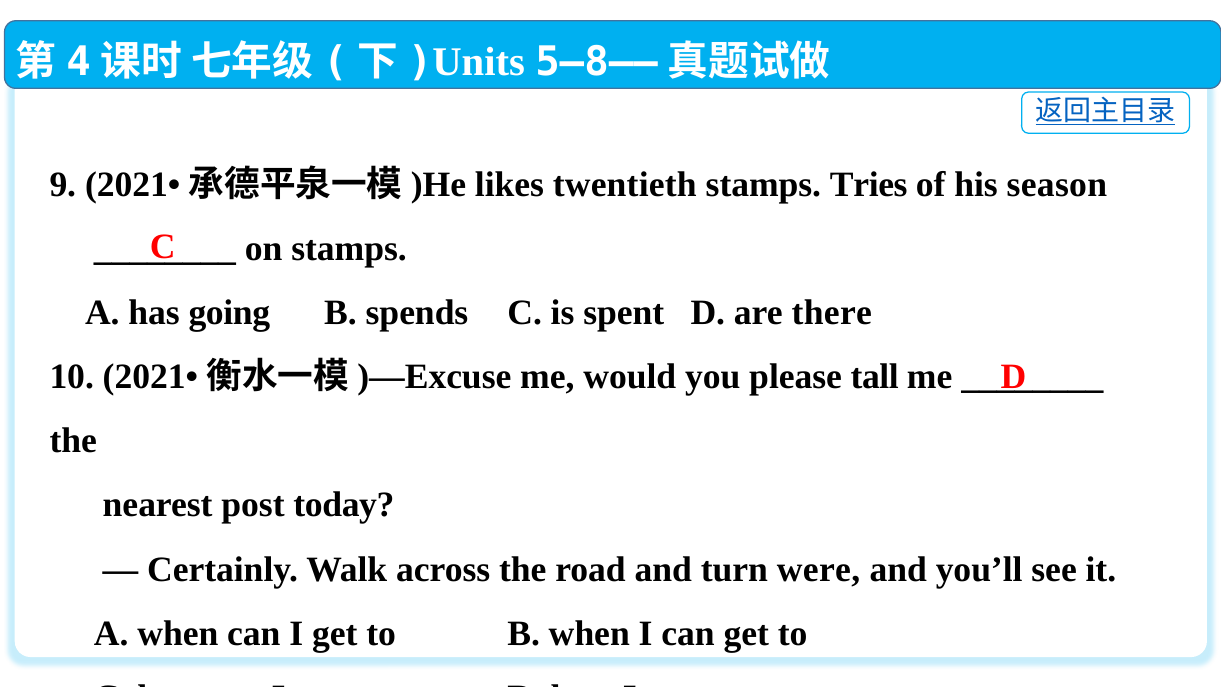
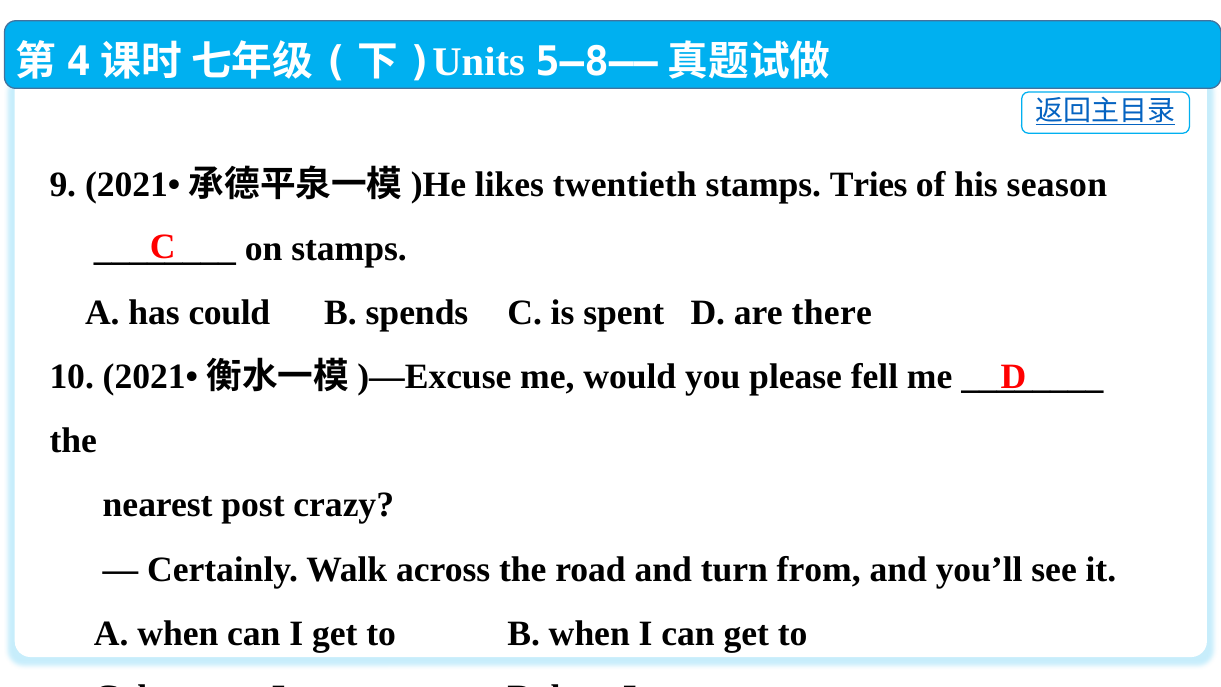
going: going -> could
tall: tall -> fell
today: today -> crazy
were: were -> from
